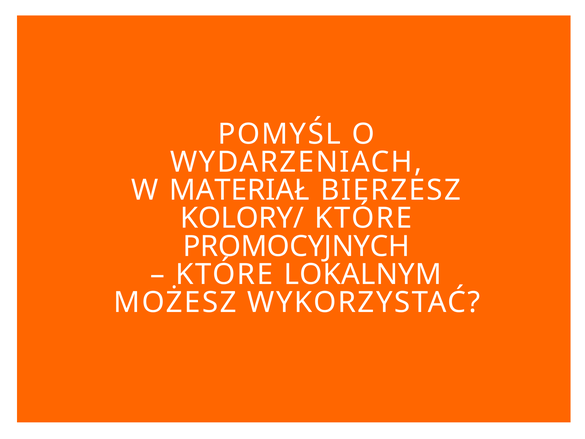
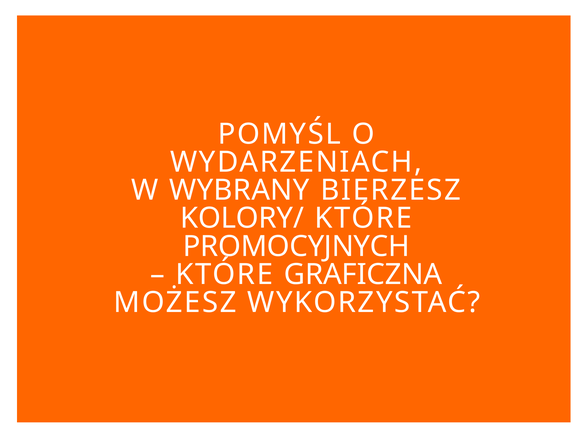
MATERIAŁ: MATERIAŁ -> WYBRANY
LOKALNYM: LOKALNYM -> GRAFICZNA
